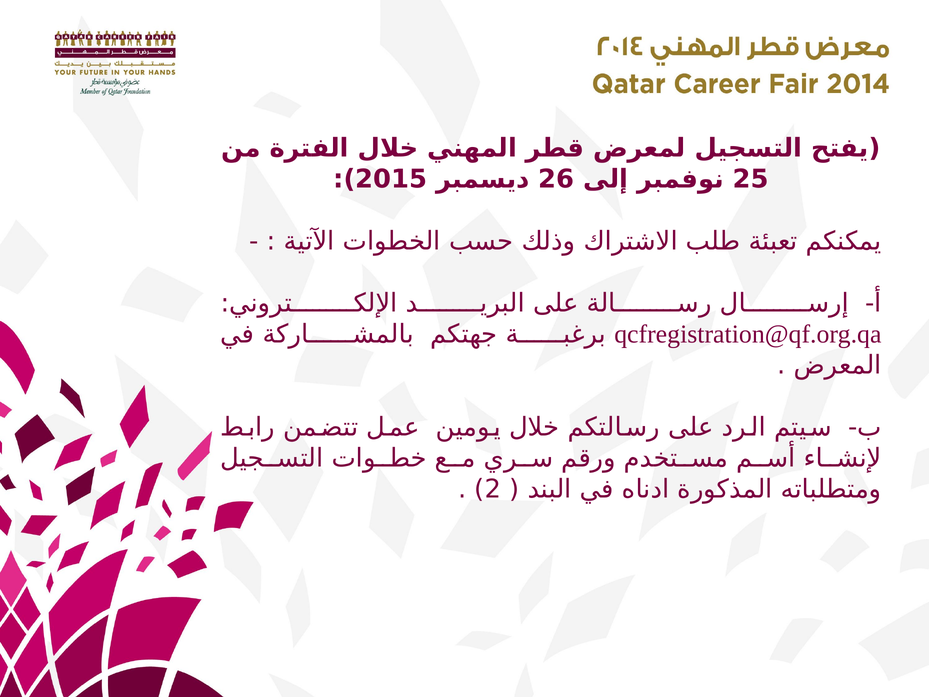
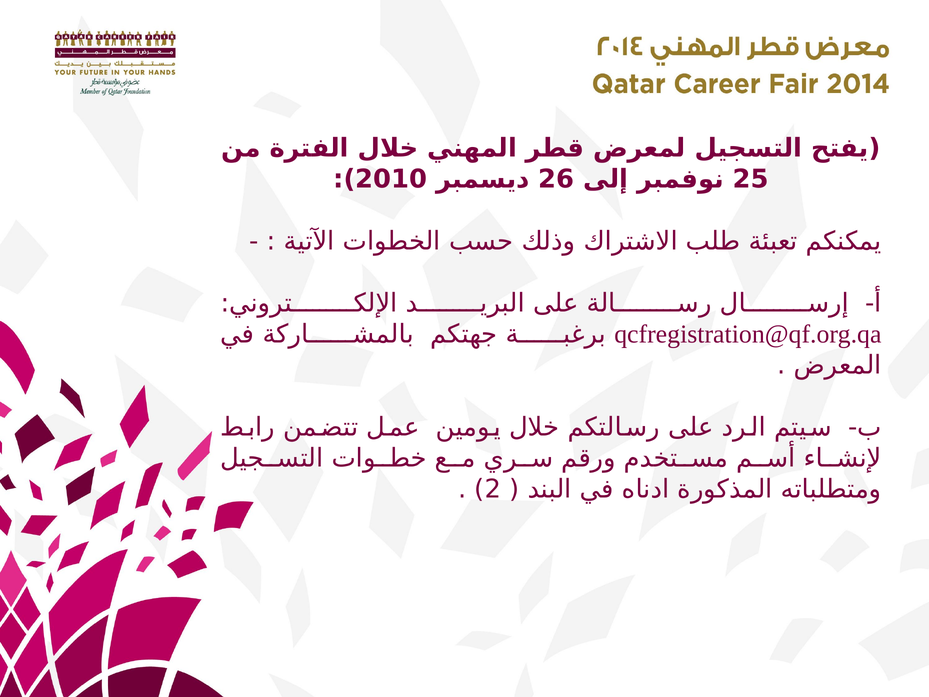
2015: 2015 -> 2010
